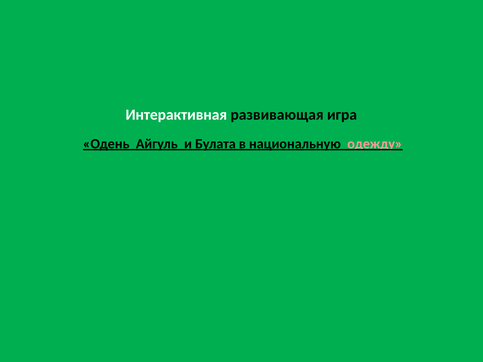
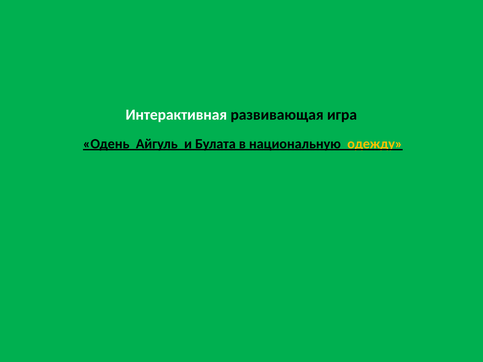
одежду colour: pink -> yellow
